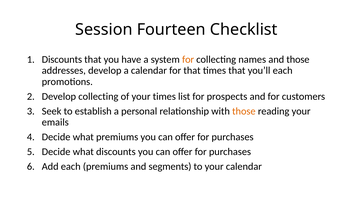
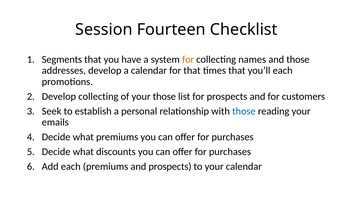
Discounts at (62, 60): Discounts -> Segments
your times: times -> those
those at (244, 112) colour: orange -> blue
and segments: segments -> prospects
